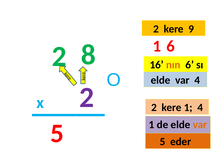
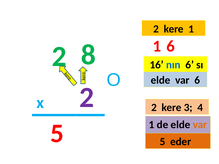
kere 9: 9 -> 1
nın colour: orange -> blue
var 4: 4 -> 6
kere 1: 1 -> 3
